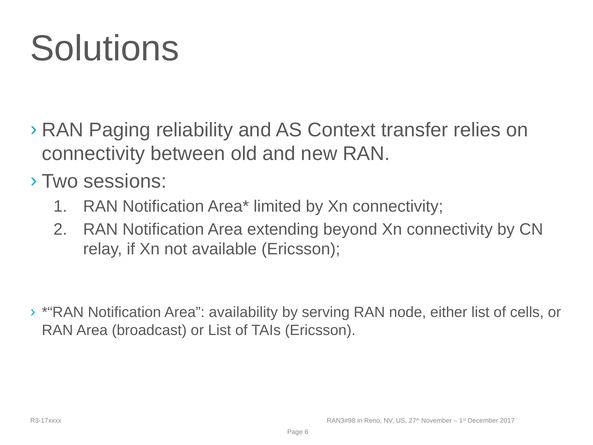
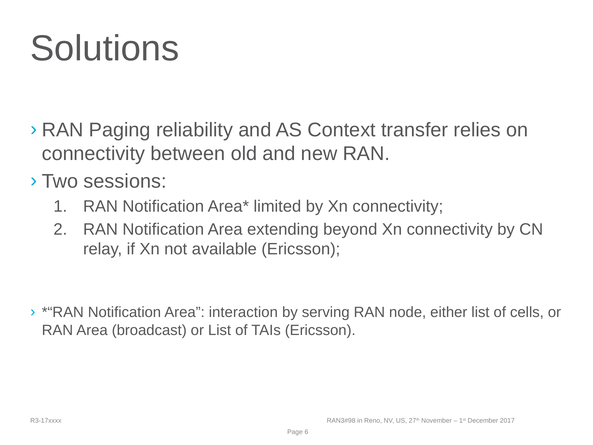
availability: availability -> interaction
